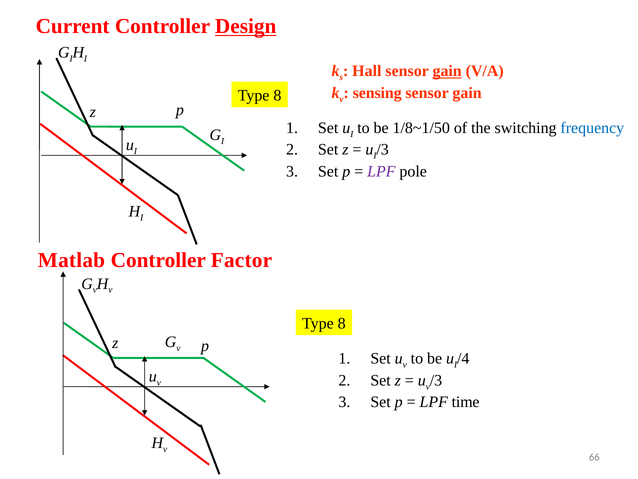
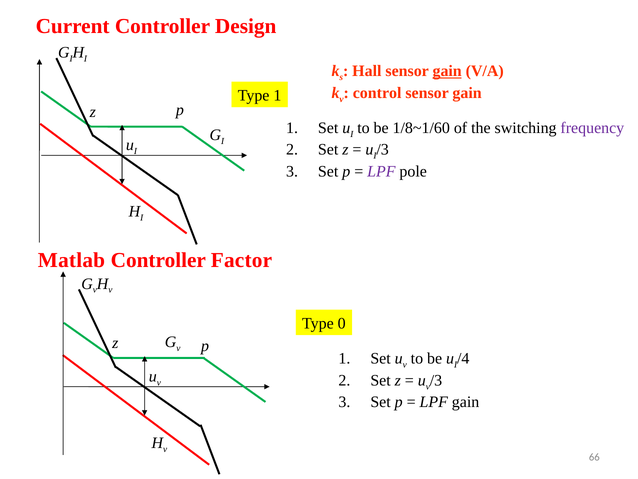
Design underline: present -> none
sensing: sensing -> control
8 at (277, 95): 8 -> 1
1/8~1/50: 1/8~1/50 -> 1/8~1/60
frequency colour: blue -> purple
8 at (342, 323): 8 -> 0
LPF time: time -> gain
